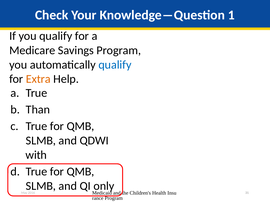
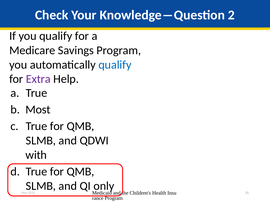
1: 1 -> 2
Extra colour: orange -> purple
Than: Than -> Most
